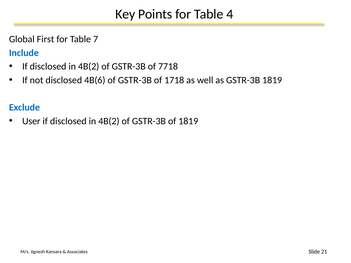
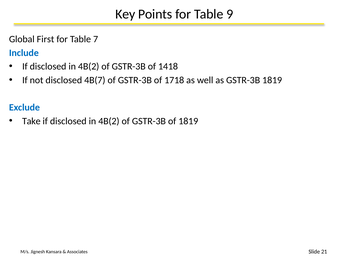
4: 4 -> 9
7718: 7718 -> 1418
4B(6: 4B(6 -> 4B(7
User: User -> Take
